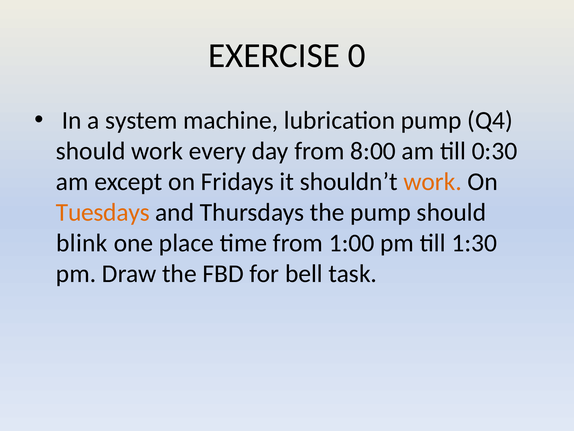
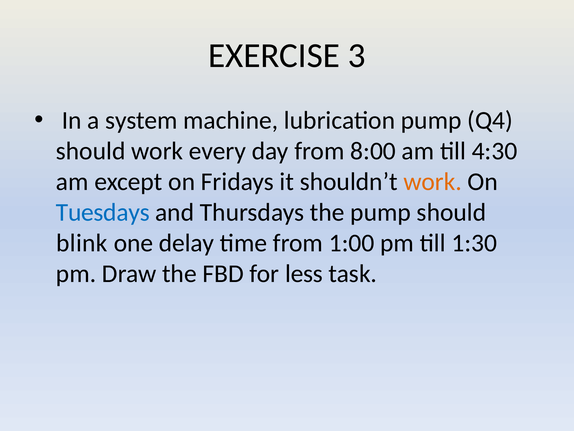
0: 0 -> 3
0:30: 0:30 -> 4:30
Tuesdays colour: orange -> blue
place: place -> delay
bell: bell -> less
